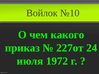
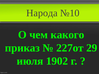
Войлок: Войлок -> Народа
24: 24 -> 29
1972: 1972 -> 1902
